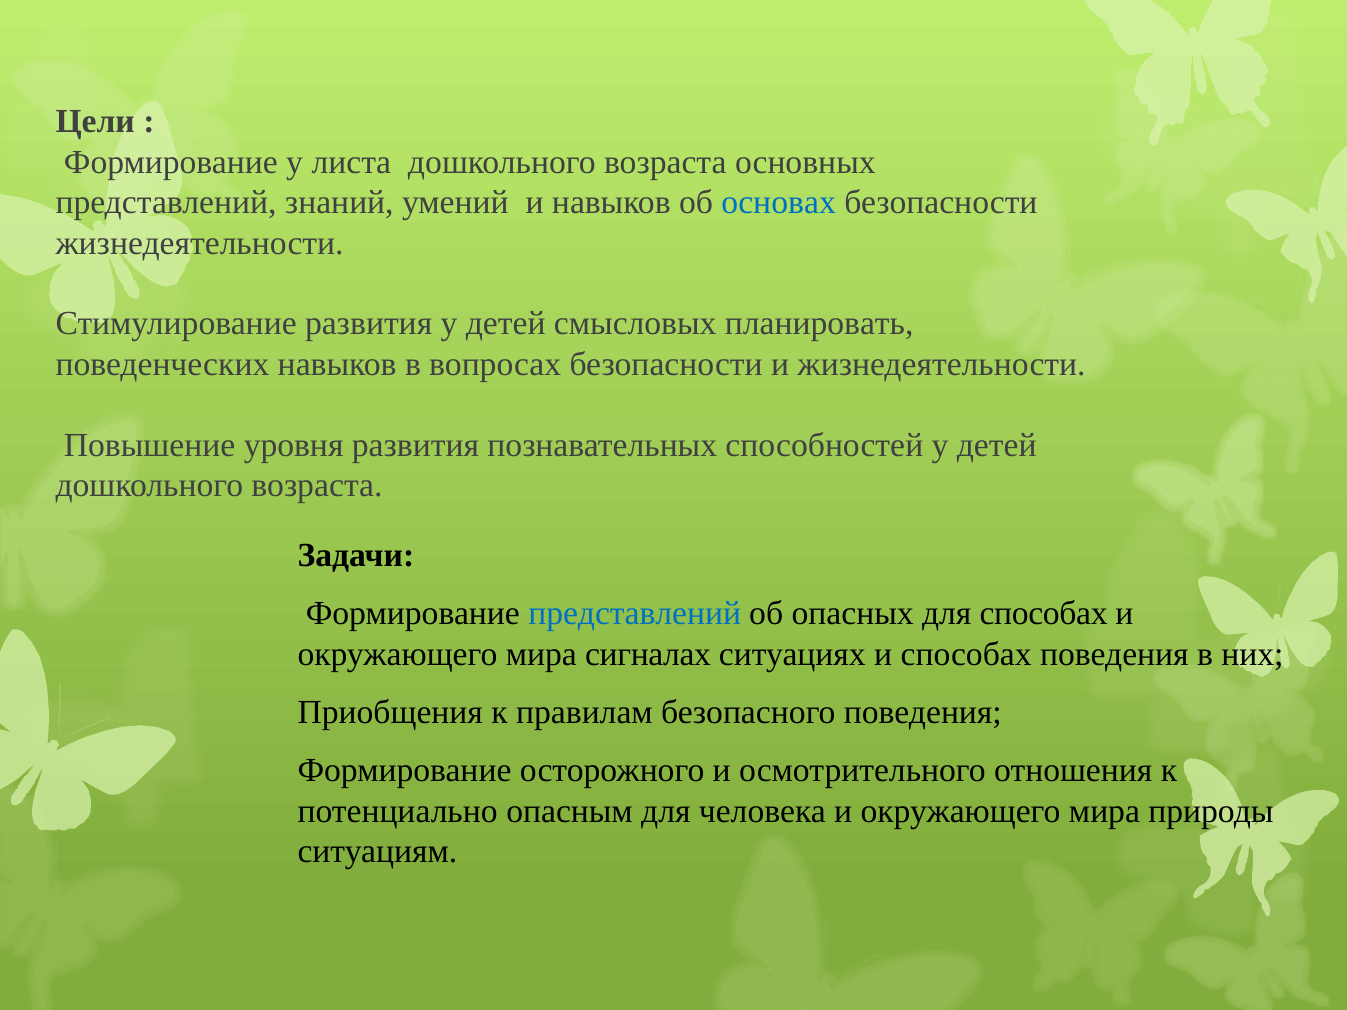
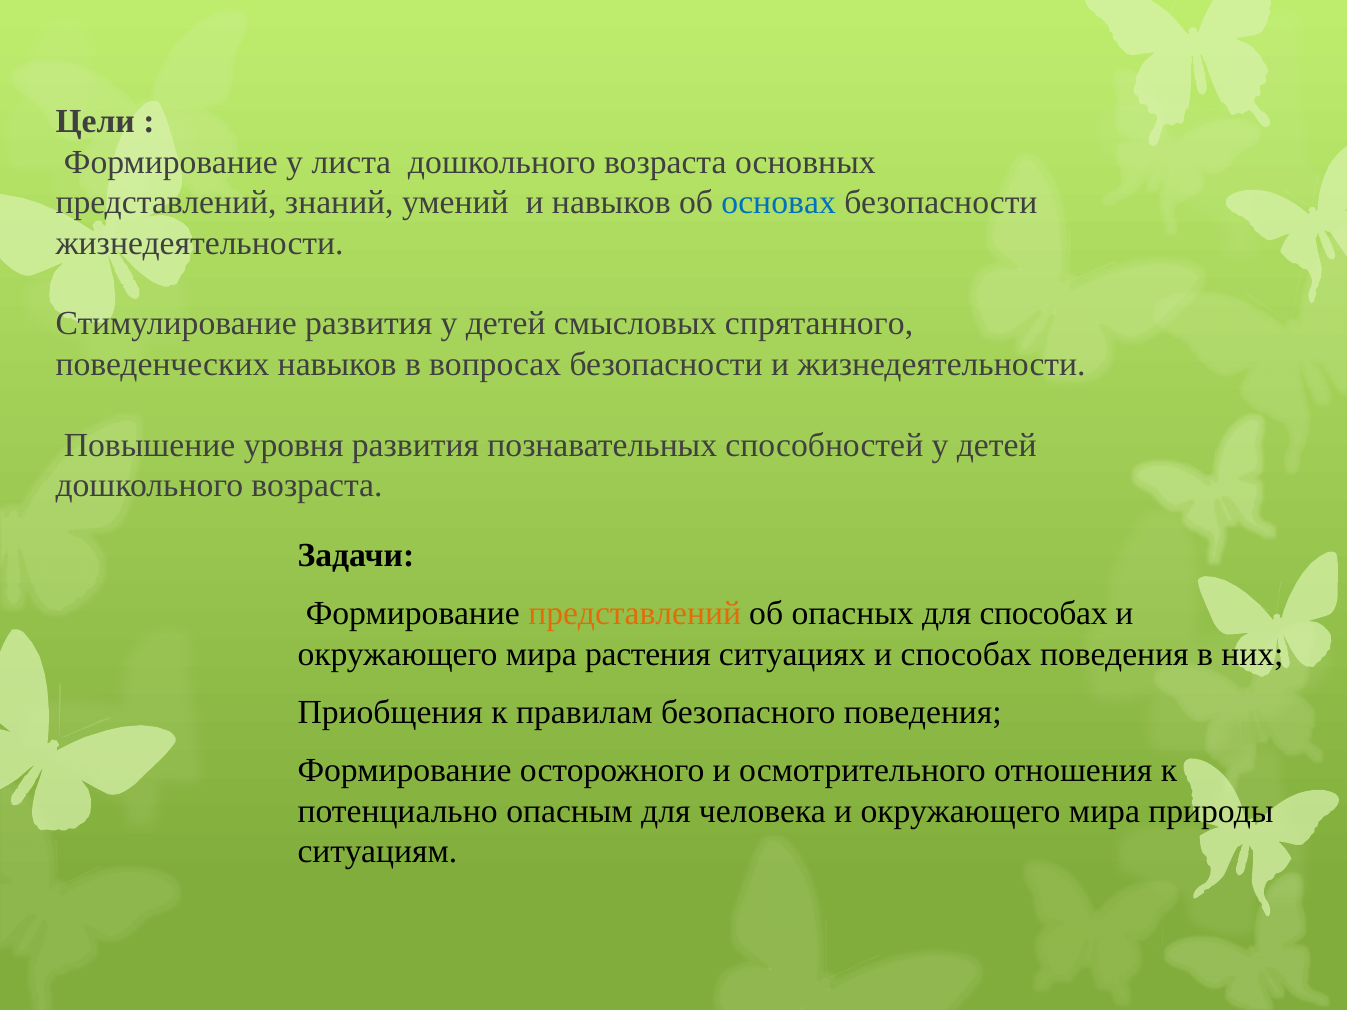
планировать: планировать -> спрятанного
представлений at (635, 614) colour: blue -> orange
сигналах: сигналах -> растения
